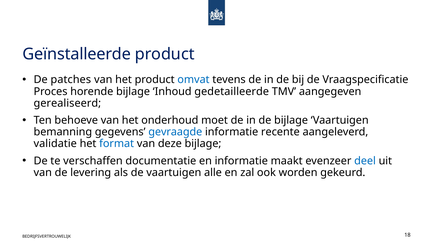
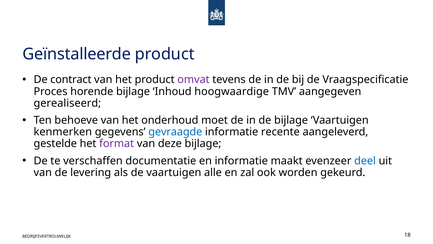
patches: patches -> contract
omvat colour: blue -> purple
gedetailleerde: gedetailleerde -> hoogwaardige
bemanning: bemanning -> kenmerken
validatie: validatie -> gestelde
format colour: blue -> purple
